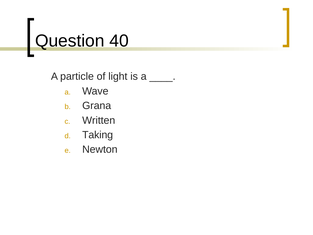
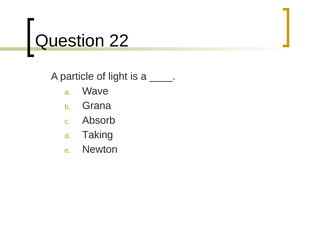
40: 40 -> 22
Written: Written -> Absorb
